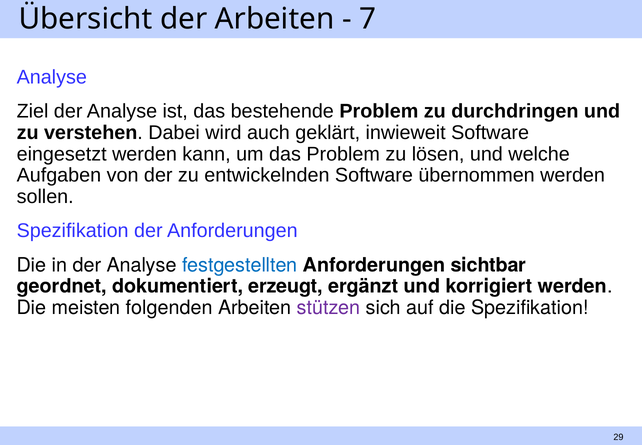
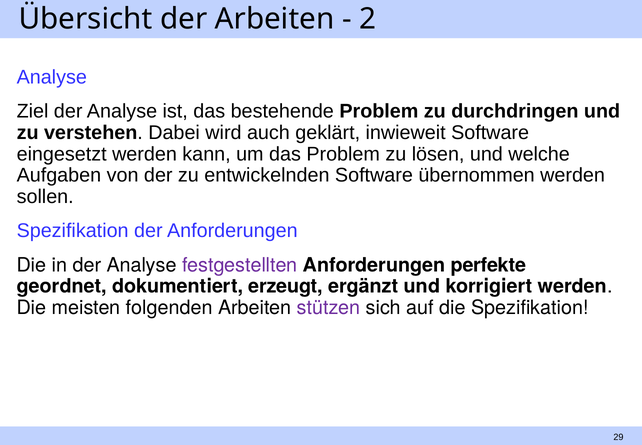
7: 7 -> 2
festgestellten colour: blue -> purple
sichtbar: sichtbar -> perfekte
